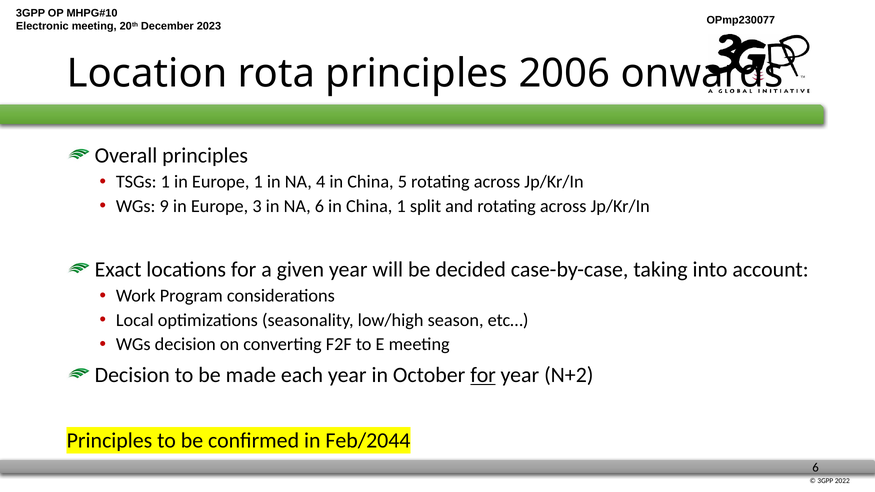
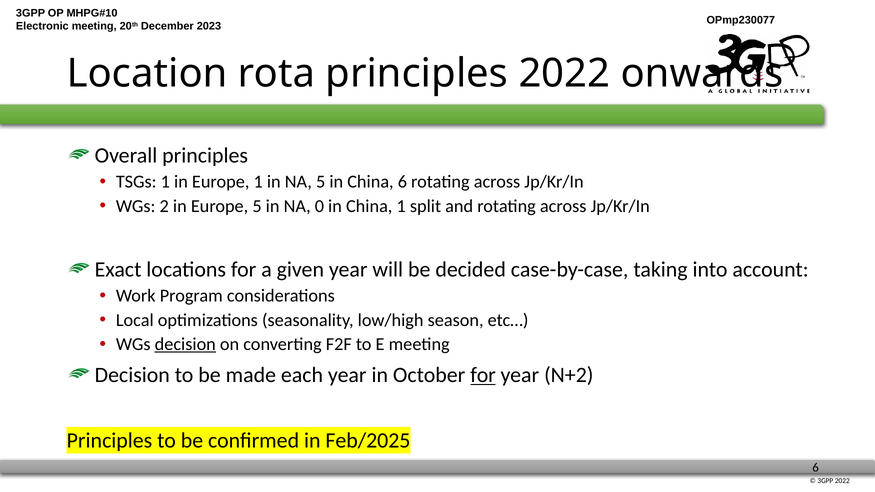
principles 2006: 2006 -> 2022
NA 4: 4 -> 5
China 5: 5 -> 6
9: 9 -> 2
Europe 3: 3 -> 5
NA 6: 6 -> 0
decision at (185, 344) underline: none -> present
Feb/2044: Feb/2044 -> Feb/2025
